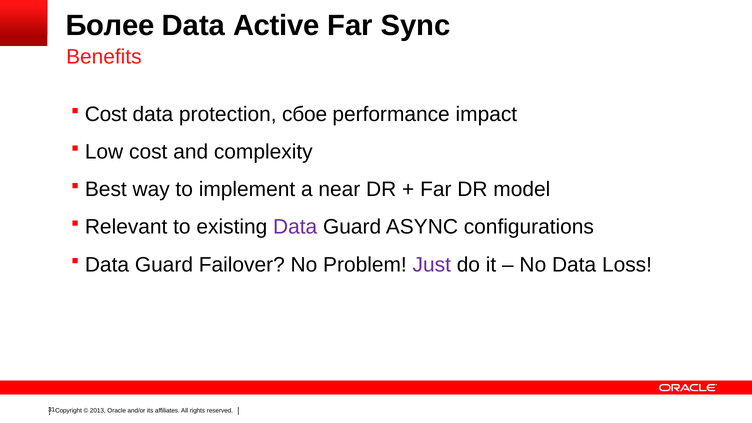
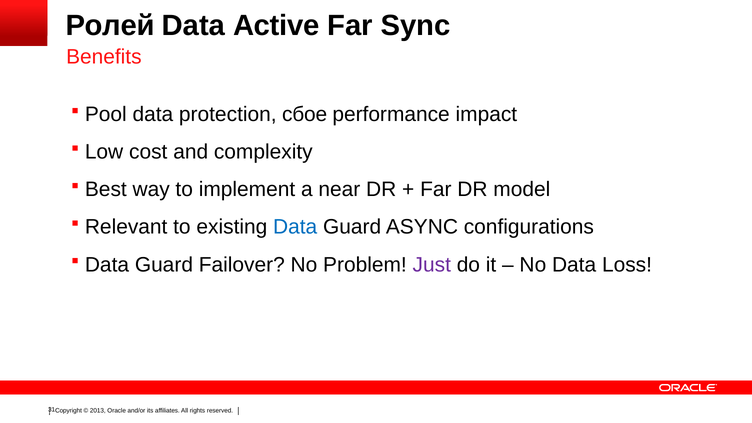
Более: Более -> Ролей
Cost at (106, 114): Cost -> Pool
Data at (295, 227) colour: purple -> blue
